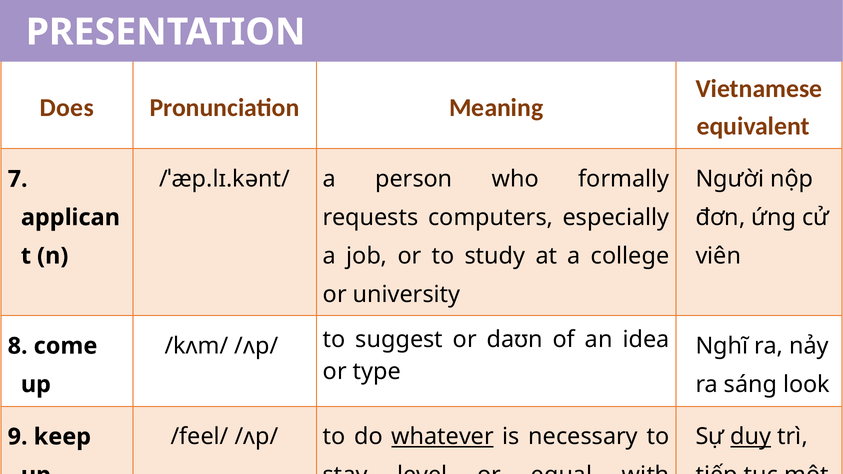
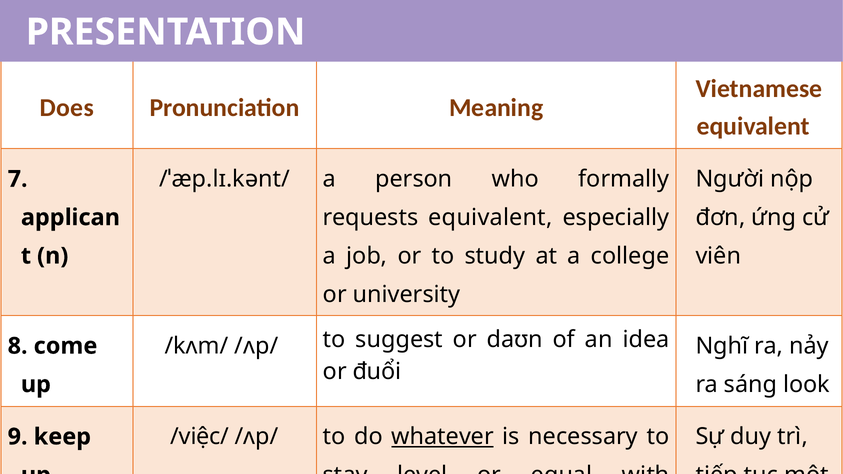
requests computers: computers -> equivalent
type: type -> đuổi
/feel/: /feel/ -> /việc/
duy underline: present -> none
